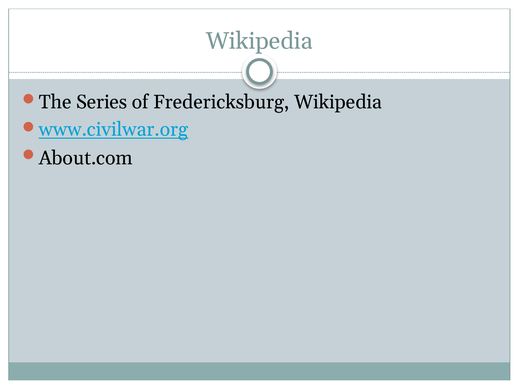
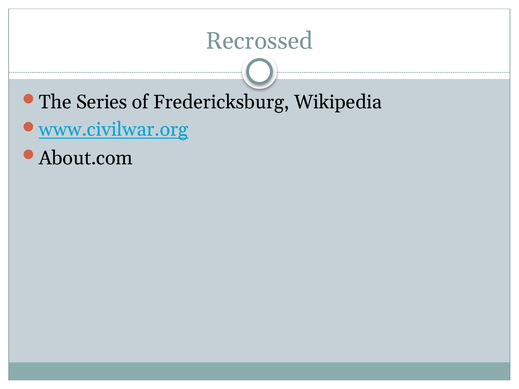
Wikipedia at (259, 41): Wikipedia -> Recrossed
